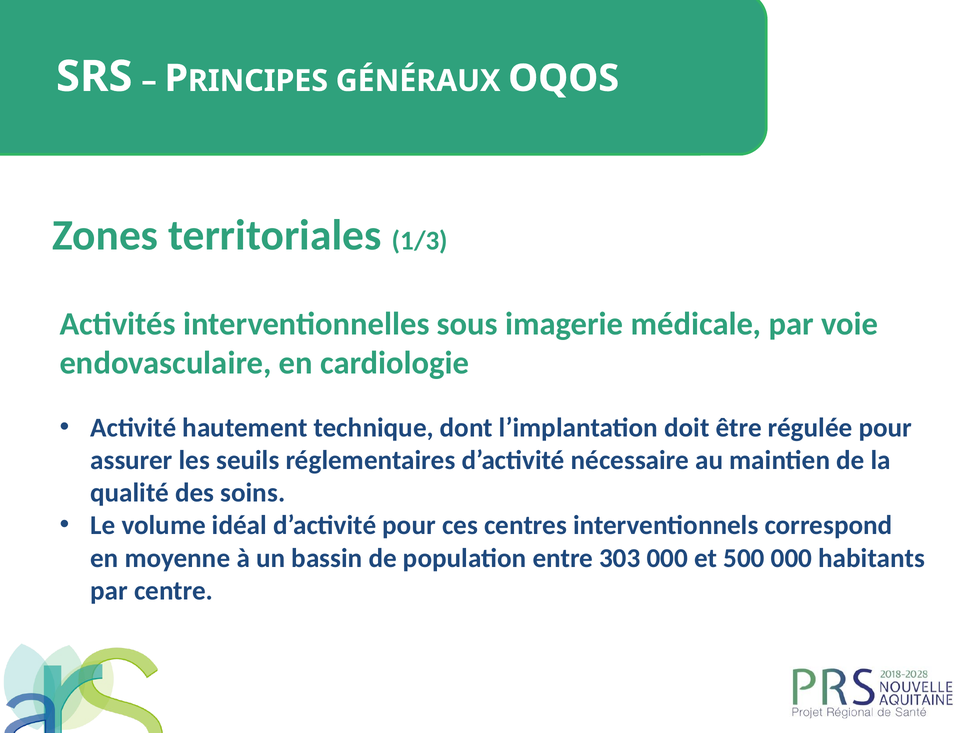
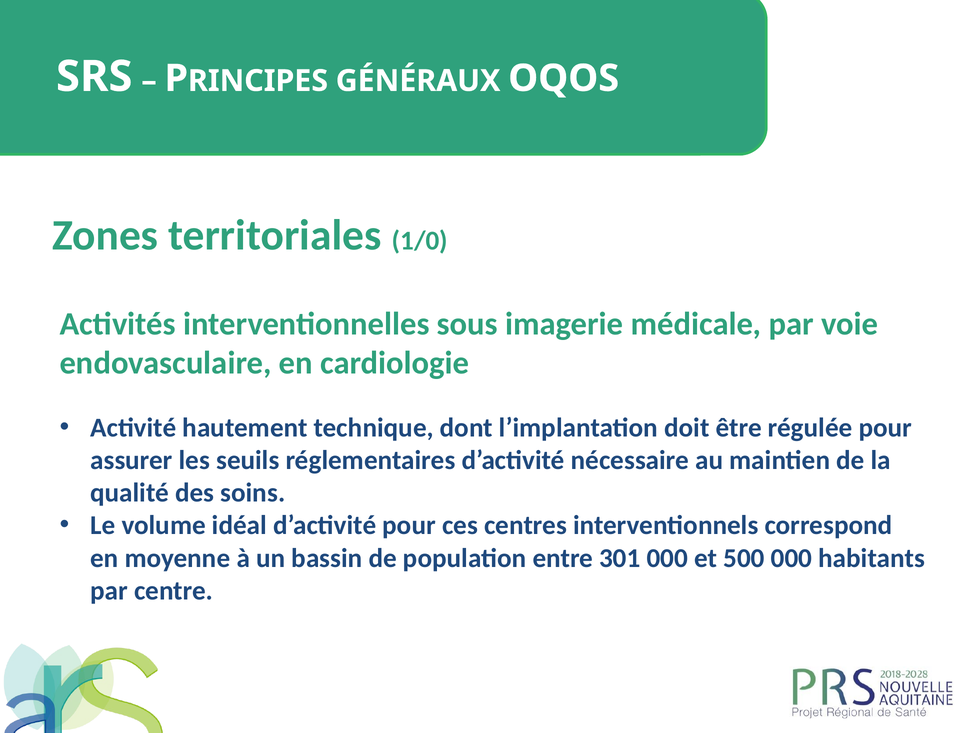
1/3: 1/3 -> 1/0
303: 303 -> 301
